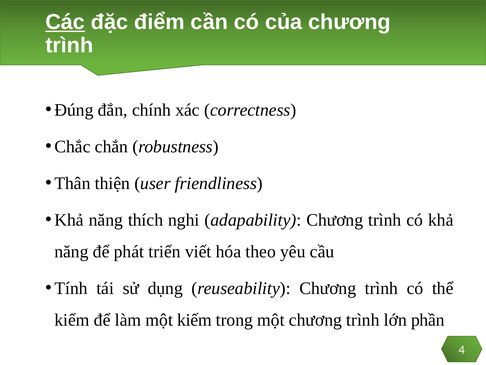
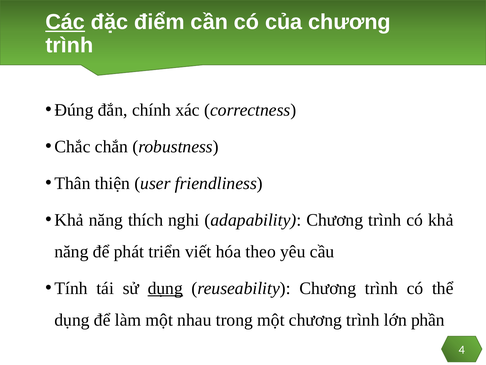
dụng at (165, 288) underline: none -> present
kiểm at (72, 319): kiểm -> dụng
kiếm: kiếm -> nhau
